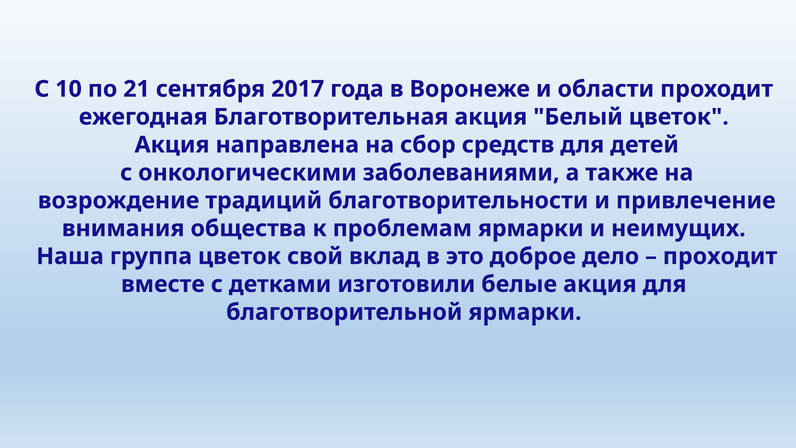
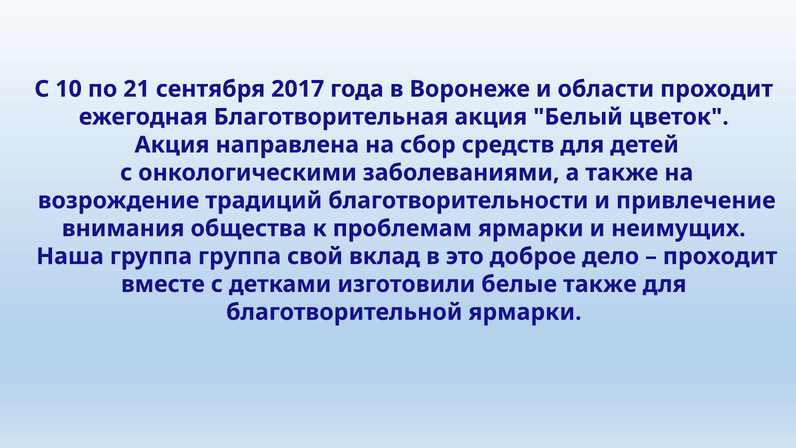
группа цветок: цветок -> группа
белые акция: акция -> также
